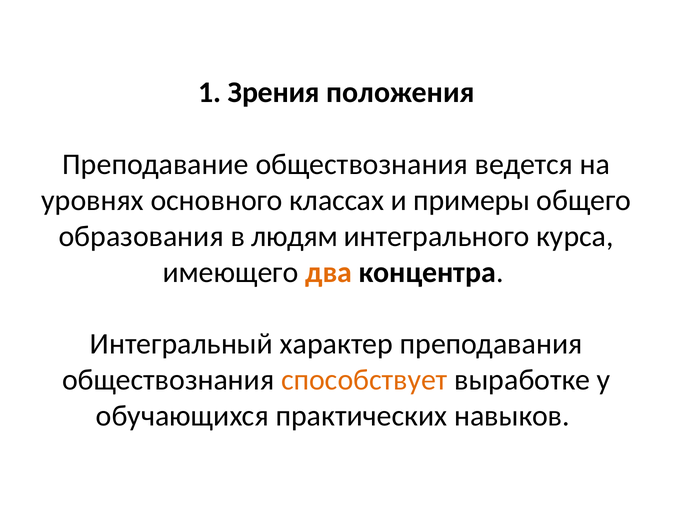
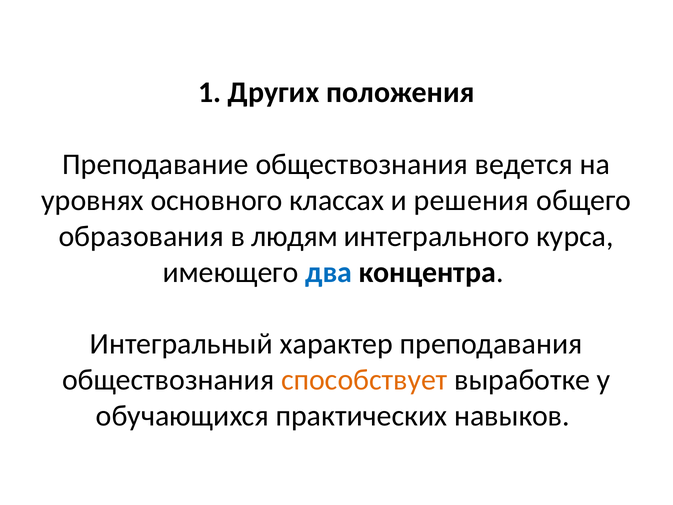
Зрения: Зрения -> Других
примеры: примеры -> решения
два colour: orange -> blue
